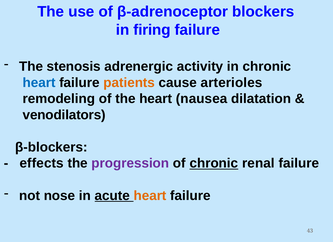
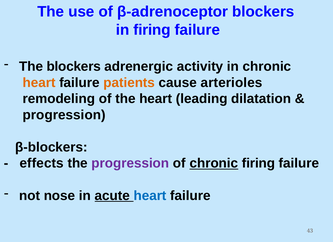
The stenosis: stenosis -> blockers
heart at (39, 83) colour: blue -> orange
nausea: nausea -> leading
venodilators at (64, 115): venodilators -> progression
chronic renal: renal -> firing
heart at (150, 196) colour: orange -> blue
